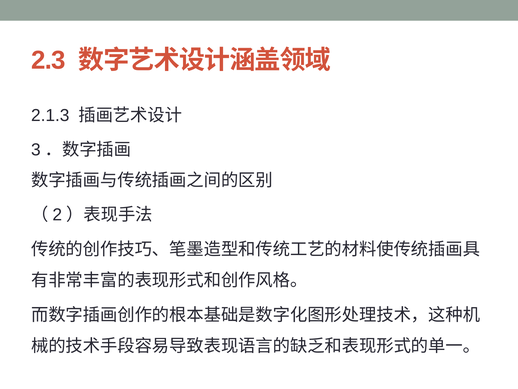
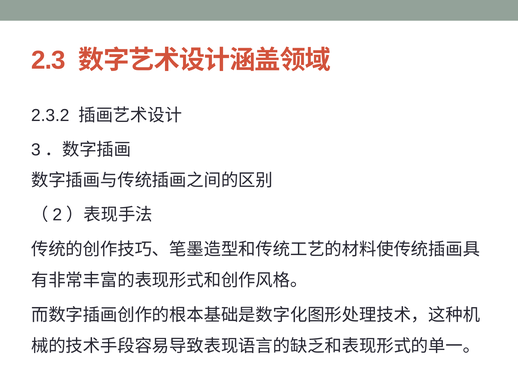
2.1.3: 2.1.3 -> 2.3.2
